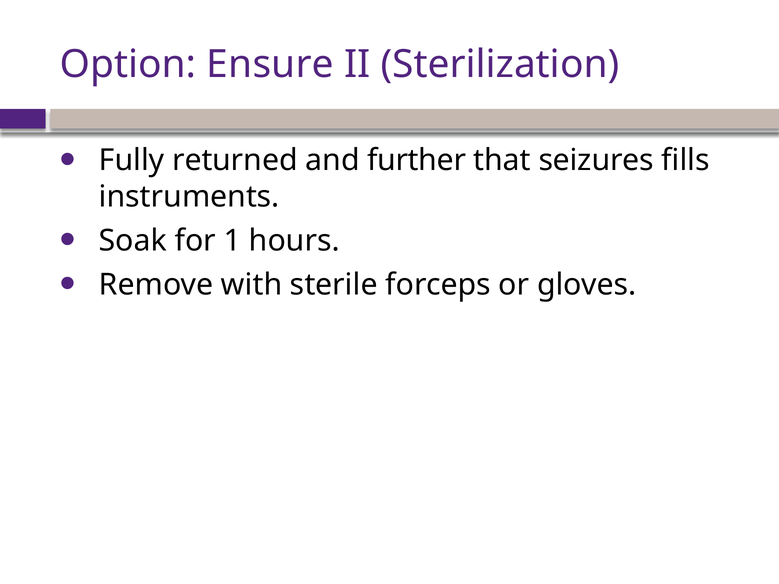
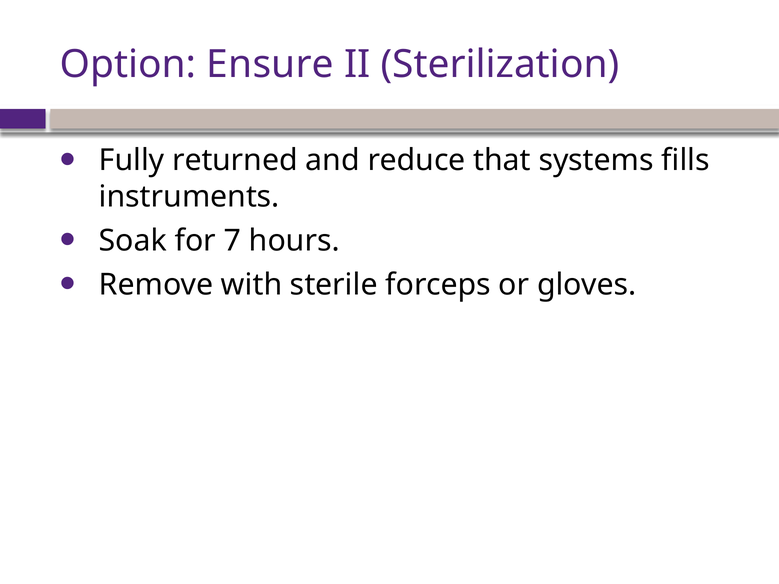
further: further -> reduce
seizures: seizures -> systems
1: 1 -> 7
